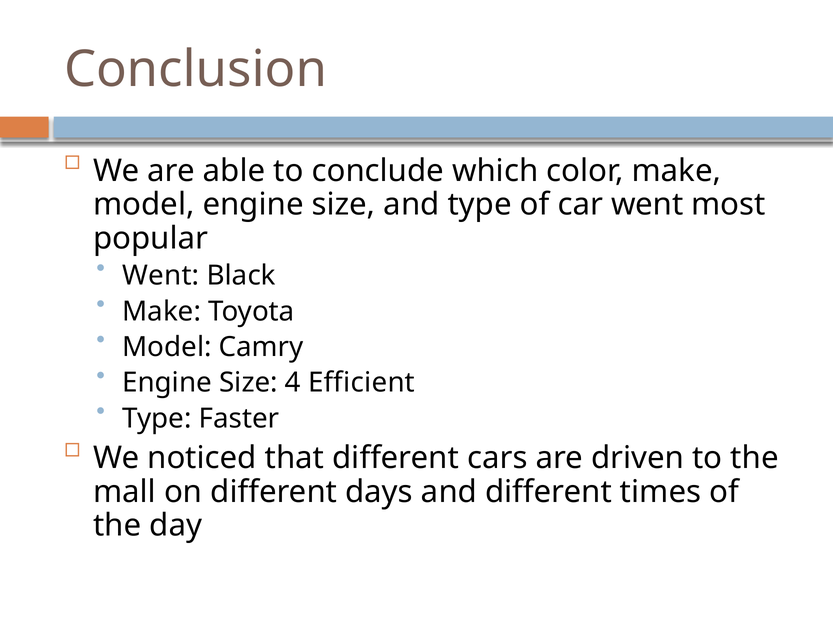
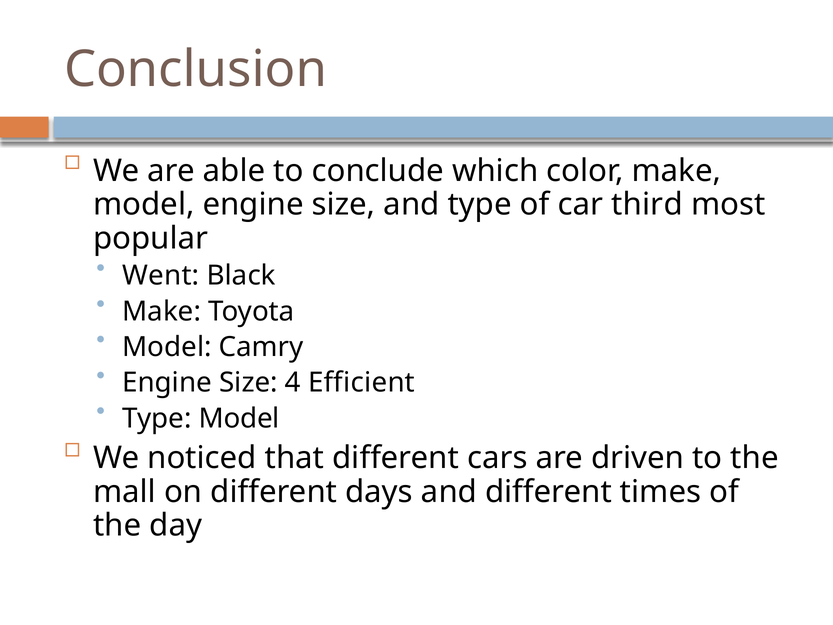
car went: went -> third
Type Faster: Faster -> Model
